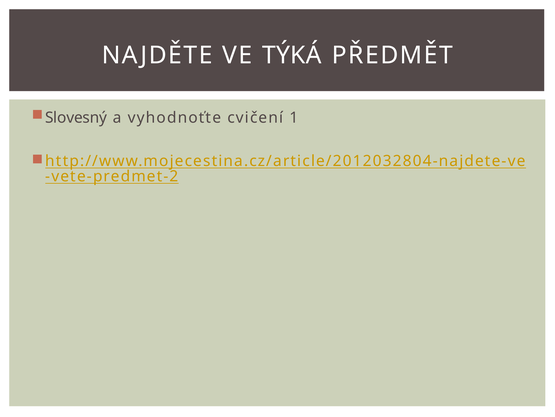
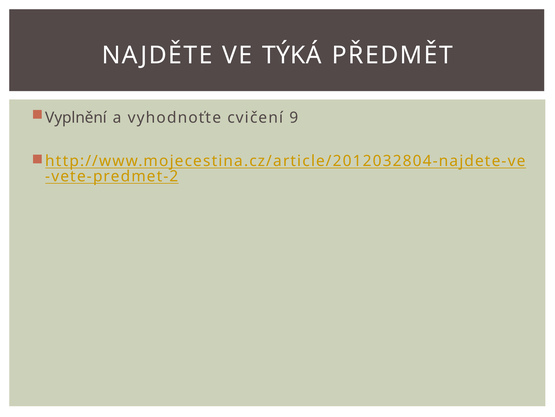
Slovesný: Slovesný -> Vyplnění
1: 1 -> 9
